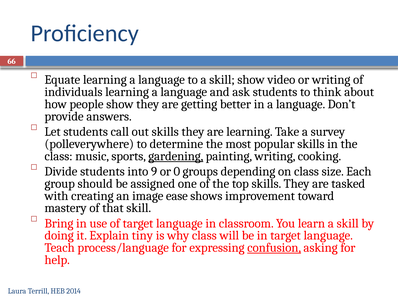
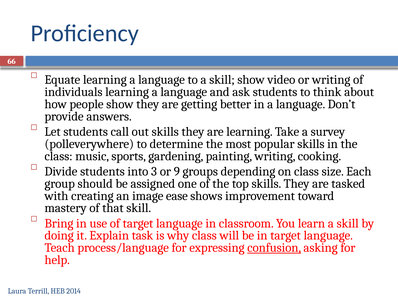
gardening underline: present -> none
9: 9 -> 3
0: 0 -> 9
tiny: tiny -> task
